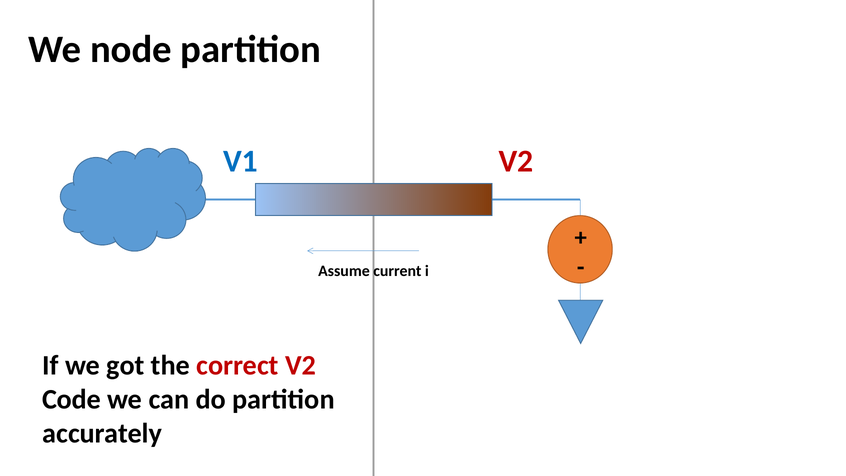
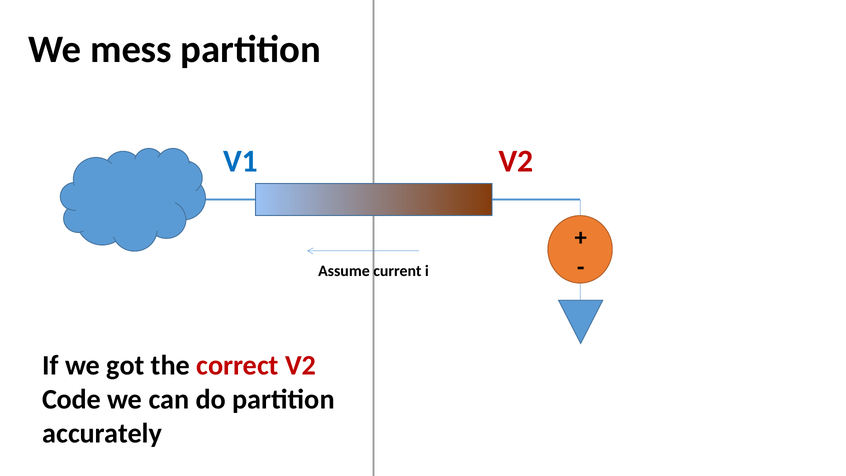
node: node -> mess
